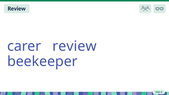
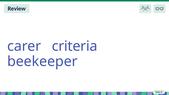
carer review: review -> criteria
